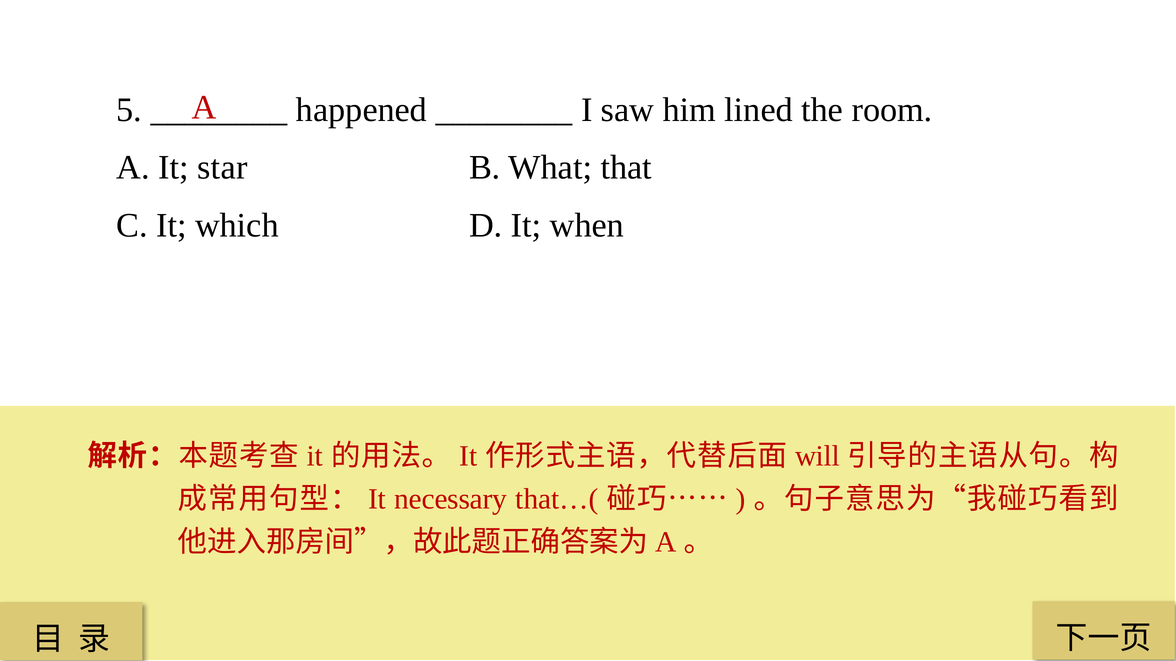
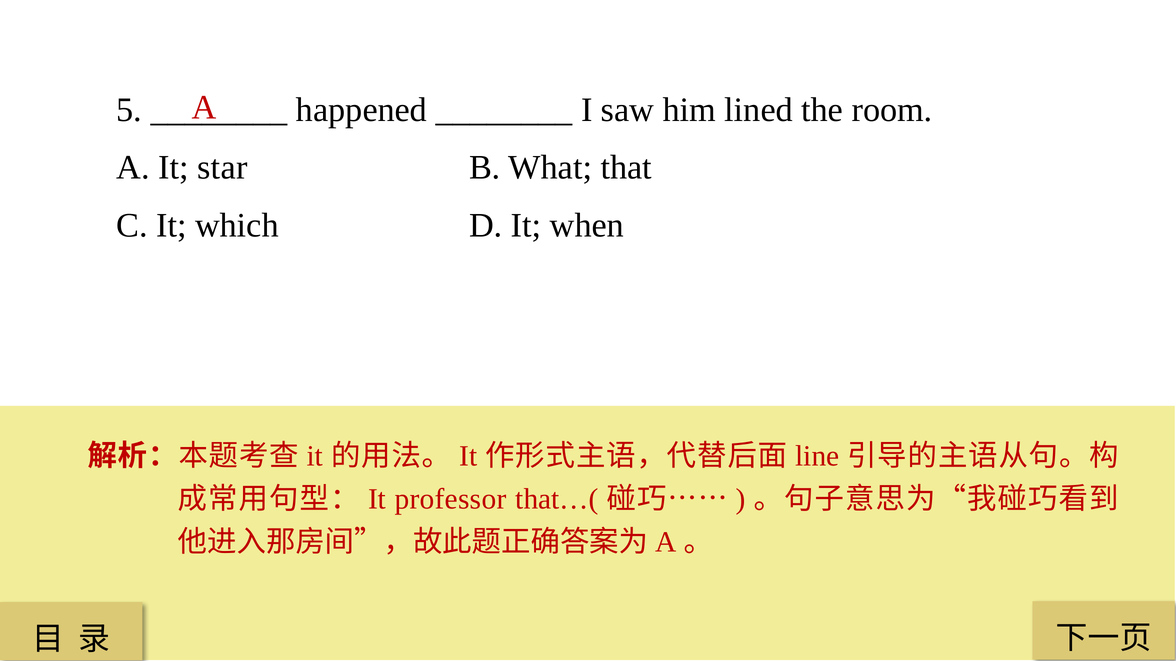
will: will -> line
necessary: necessary -> professor
